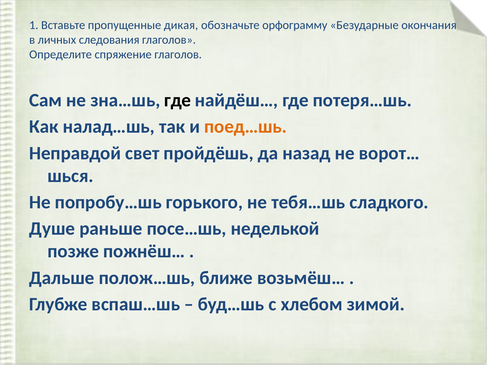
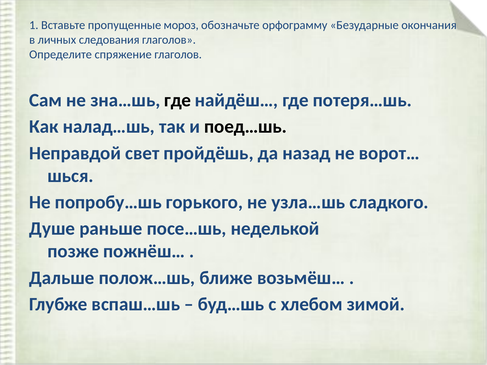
дикая: дикая -> мороз
поед…шь colour: orange -> black
тебя…шь: тебя…шь -> узла…шь
